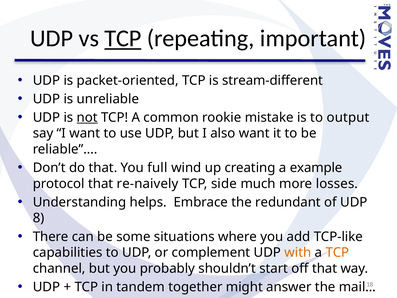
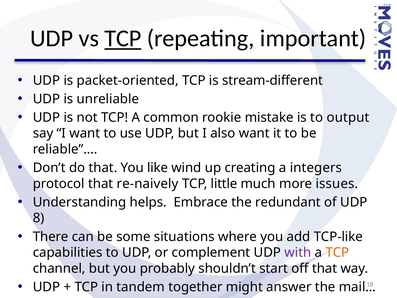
not underline: present -> none
full: full -> like
a example: example -> integers
side: side -> little
losses: losses -> issues
with colour: orange -> purple
